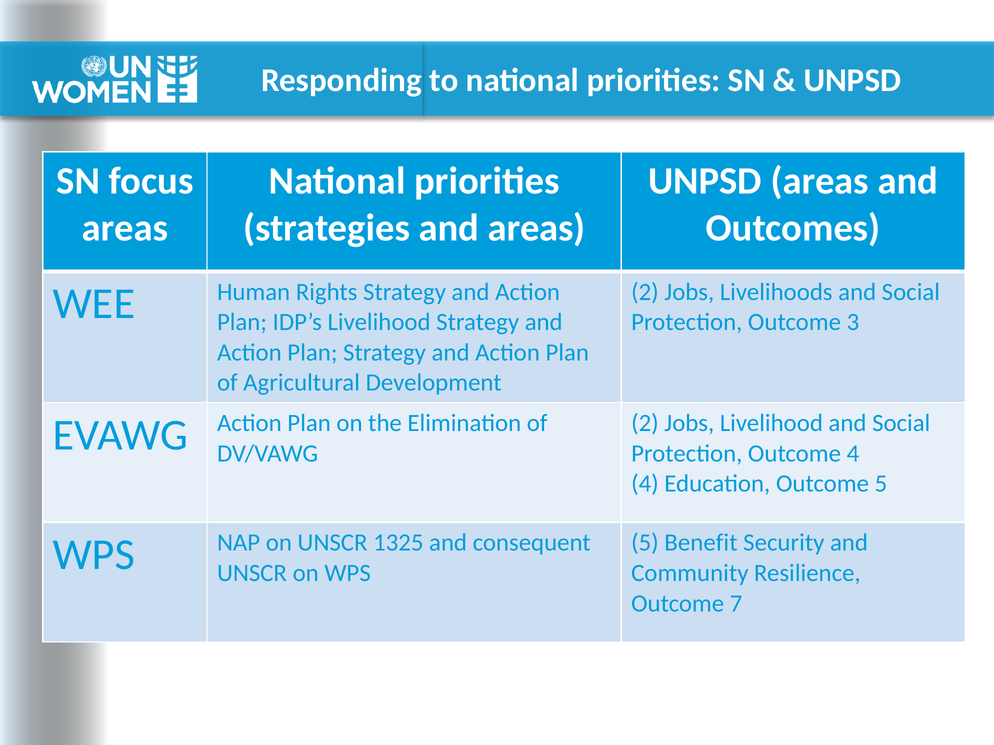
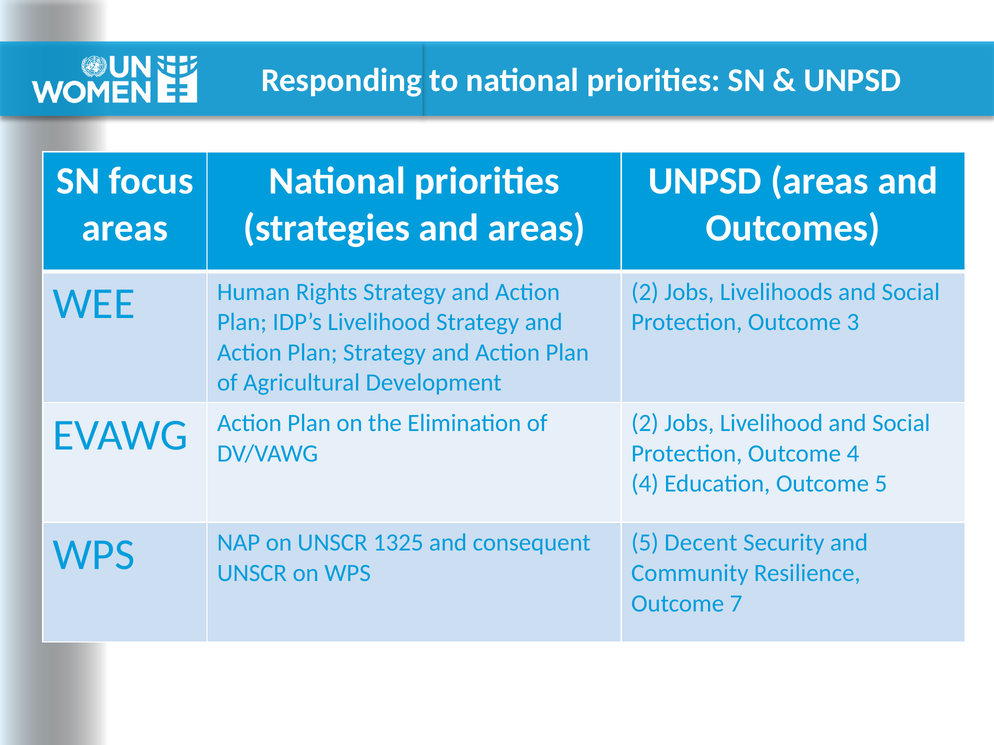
Benefit: Benefit -> Decent
